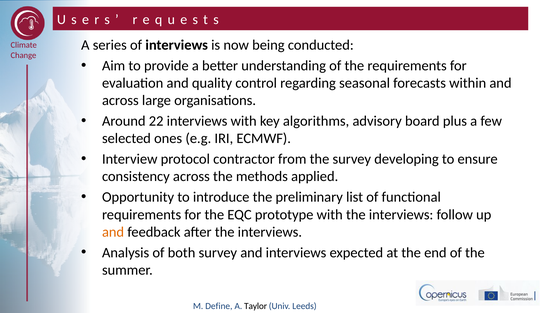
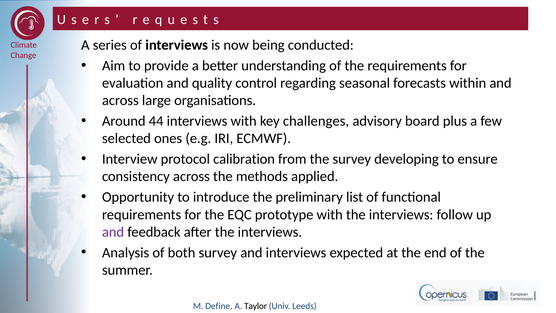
22: 22 -> 44
algorithms: algorithms -> challenges
contractor: contractor -> calibration
and at (113, 232) colour: orange -> purple
